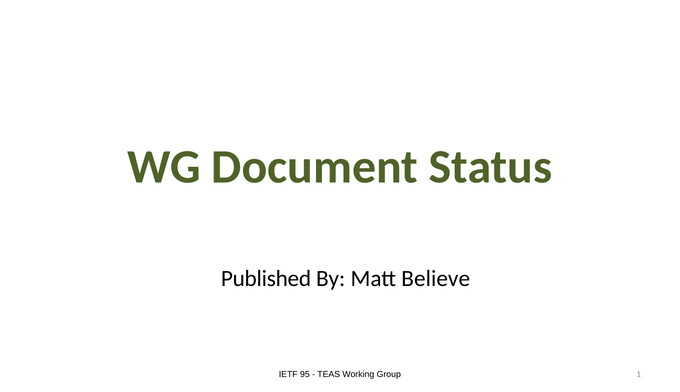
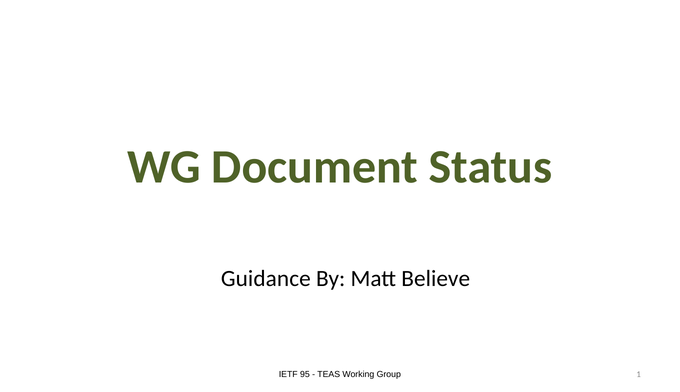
Published: Published -> Guidance
